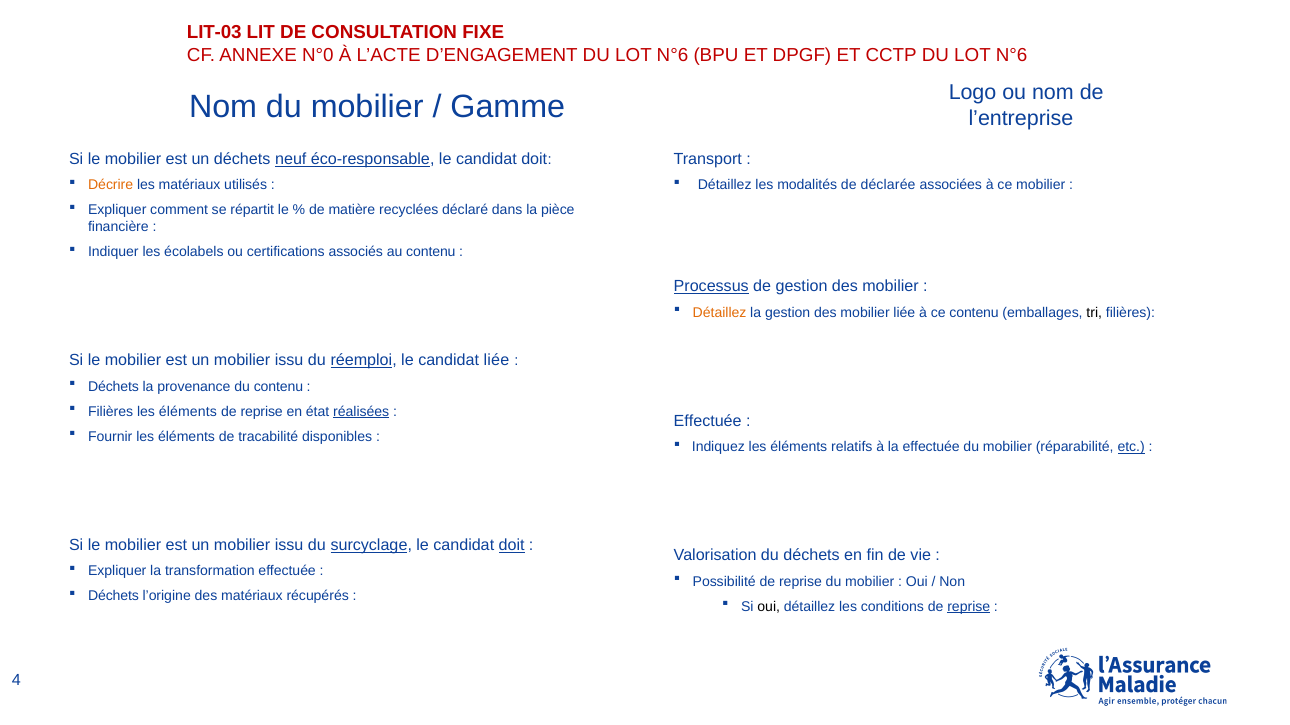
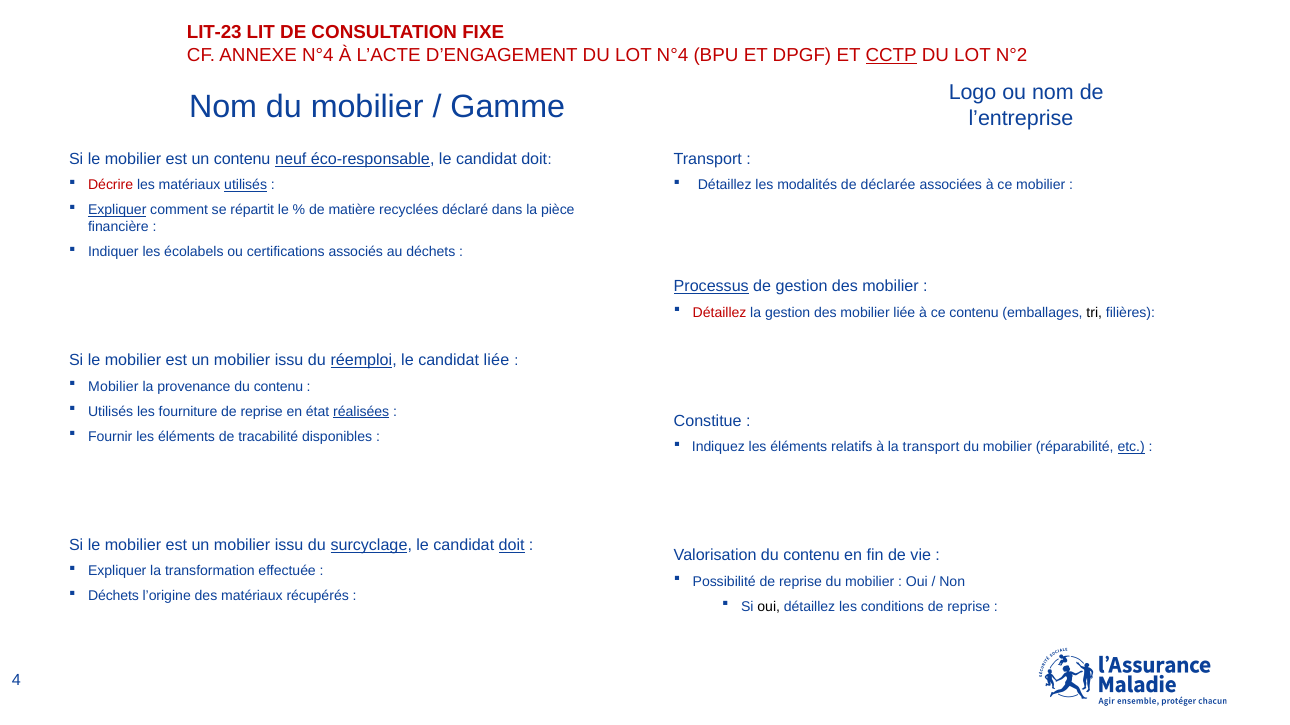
LIT-03: LIT-03 -> LIT-23
ANNEXE N°0: N°0 -> N°4
D’ENGAGEMENT DU LOT N°6: N°6 -> N°4
CCTP underline: none -> present
N°6 at (1012, 55): N°6 -> N°2
un déchets: déchets -> contenu
Décrire colour: orange -> red
utilisés at (246, 185) underline: none -> present
Expliquer at (117, 210) underline: none -> present
au contenu: contenu -> déchets
Détaillez at (720, 313) colour: orange -> red
Déchets at (113, 387): Déchets -> Mobilier
Filières at (111, 412): Filières -> Utilisés
éléments at (188, 412): éléments -> fourniture
Effectuée at (708, 421): Effectuée -> Constitue
la effectuée: effectuée -> transport
Valorisation du déchets: déchets -> contenu
reprise at (969, 607) underline: present -> none
